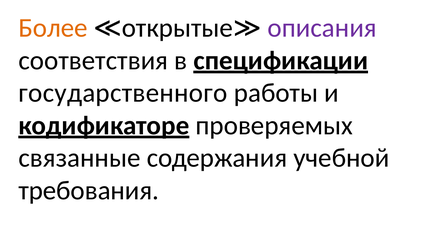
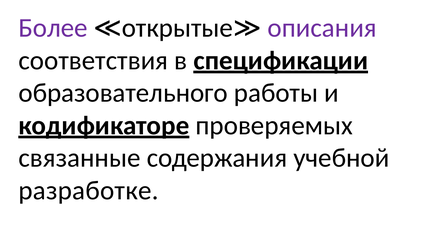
Более colour: orange -> purple
государственного: государственного -> образовательного
требования: требования -> разработке
